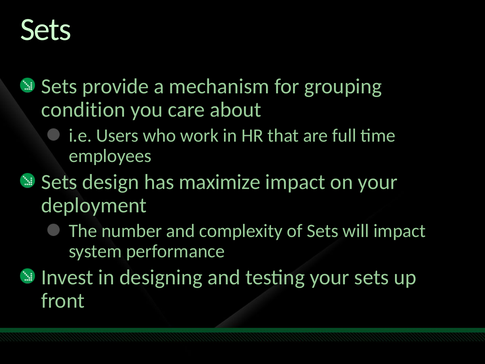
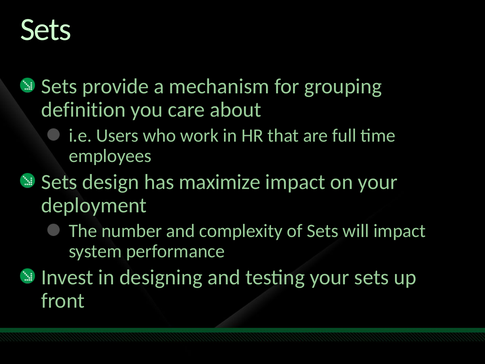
condition: condition -> definition
